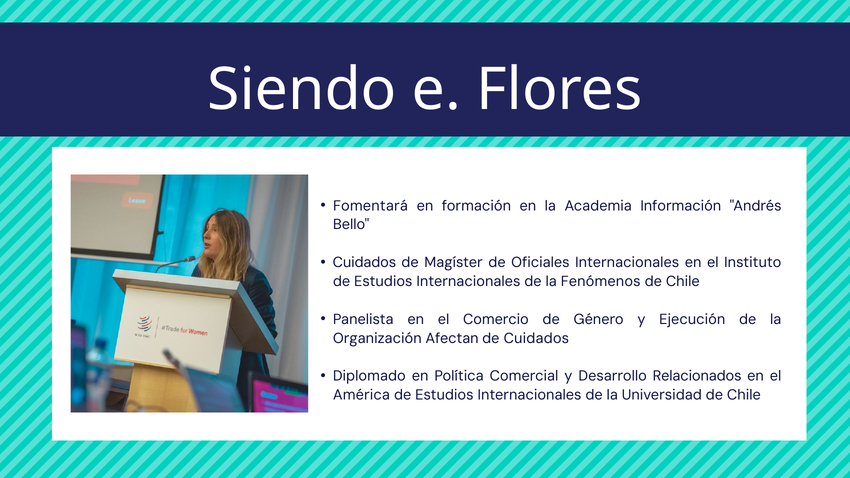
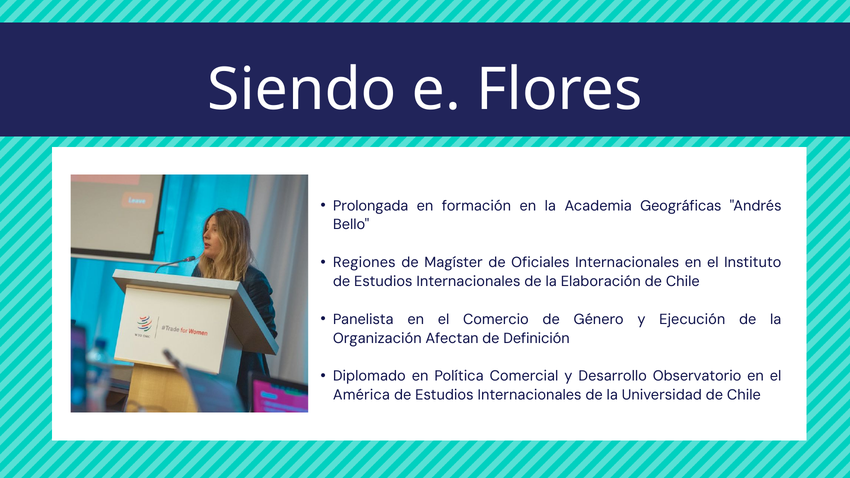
Fomentará: Fomentará -> Prolongada
Información: Información -> Geográficas
Cuidados at (364, 263): Cuidados -> Regiones
Fenómenos: Fenómenos -> Elaboración
de Cuidados: Cuidados -> Definición
Relacionados: Relacionados -> Observatorio
